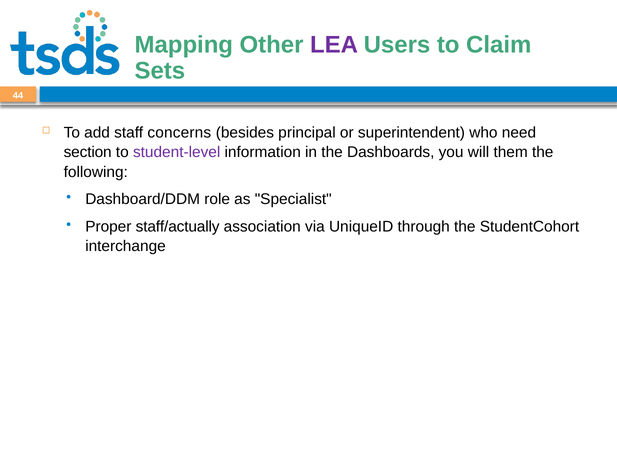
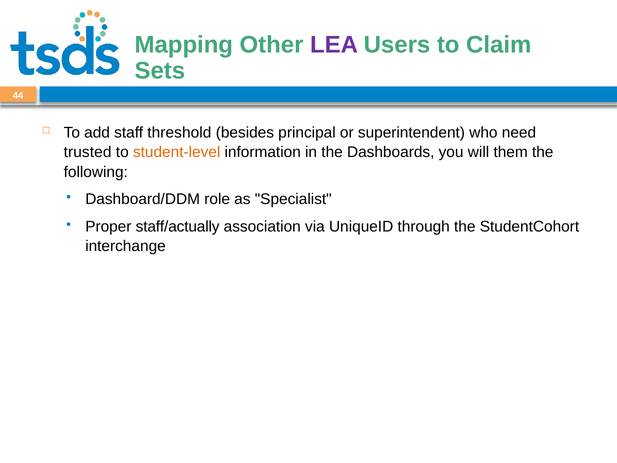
concerns: concerns -> threshold
section: section -> trusted
student-level colour: purple -> orange
